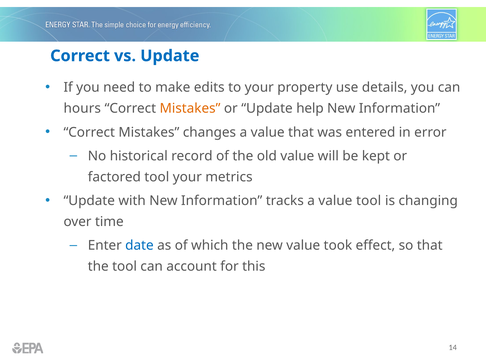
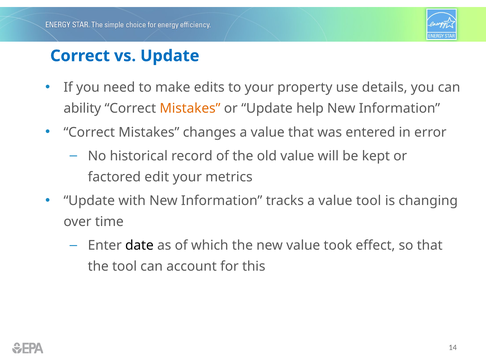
hours: hours -> ability
factored tool: tool -> edit
date colour: blue -> black
